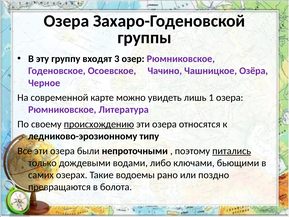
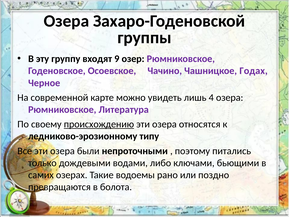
3: 3 -> 9
Озёра: Озёра -> Годах
1: 1 -> 4
питались underline: present -> none
